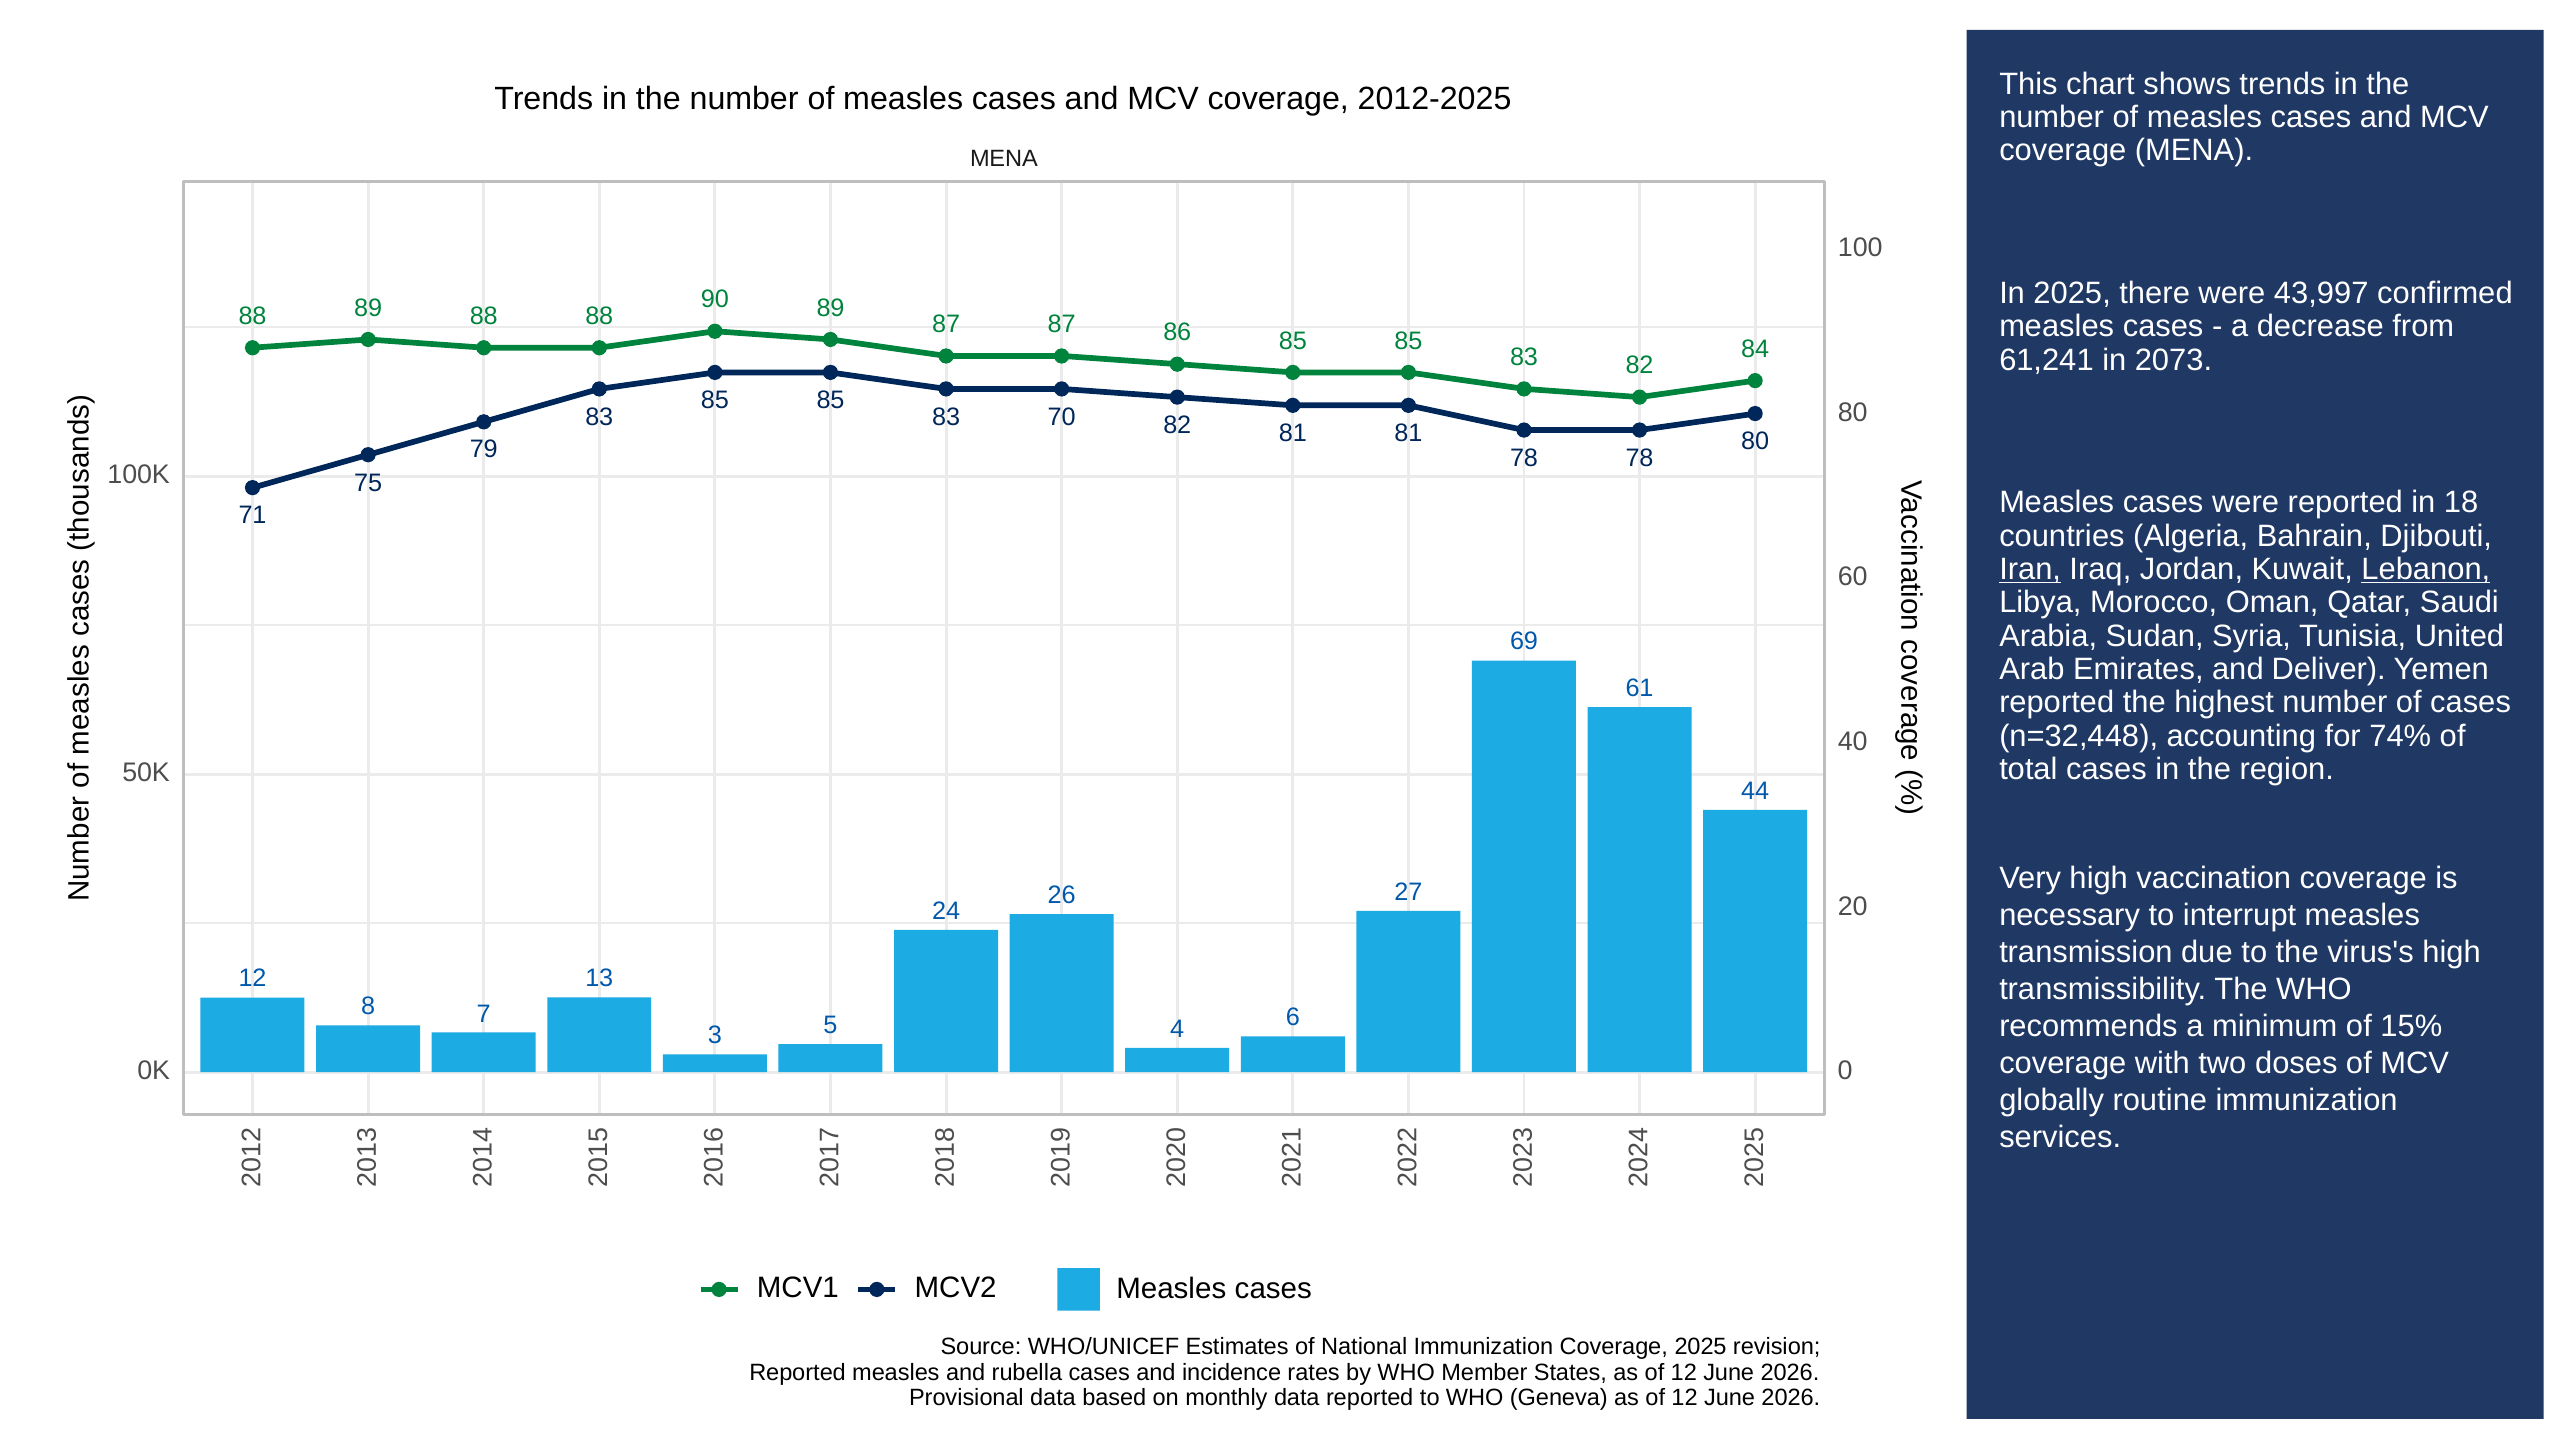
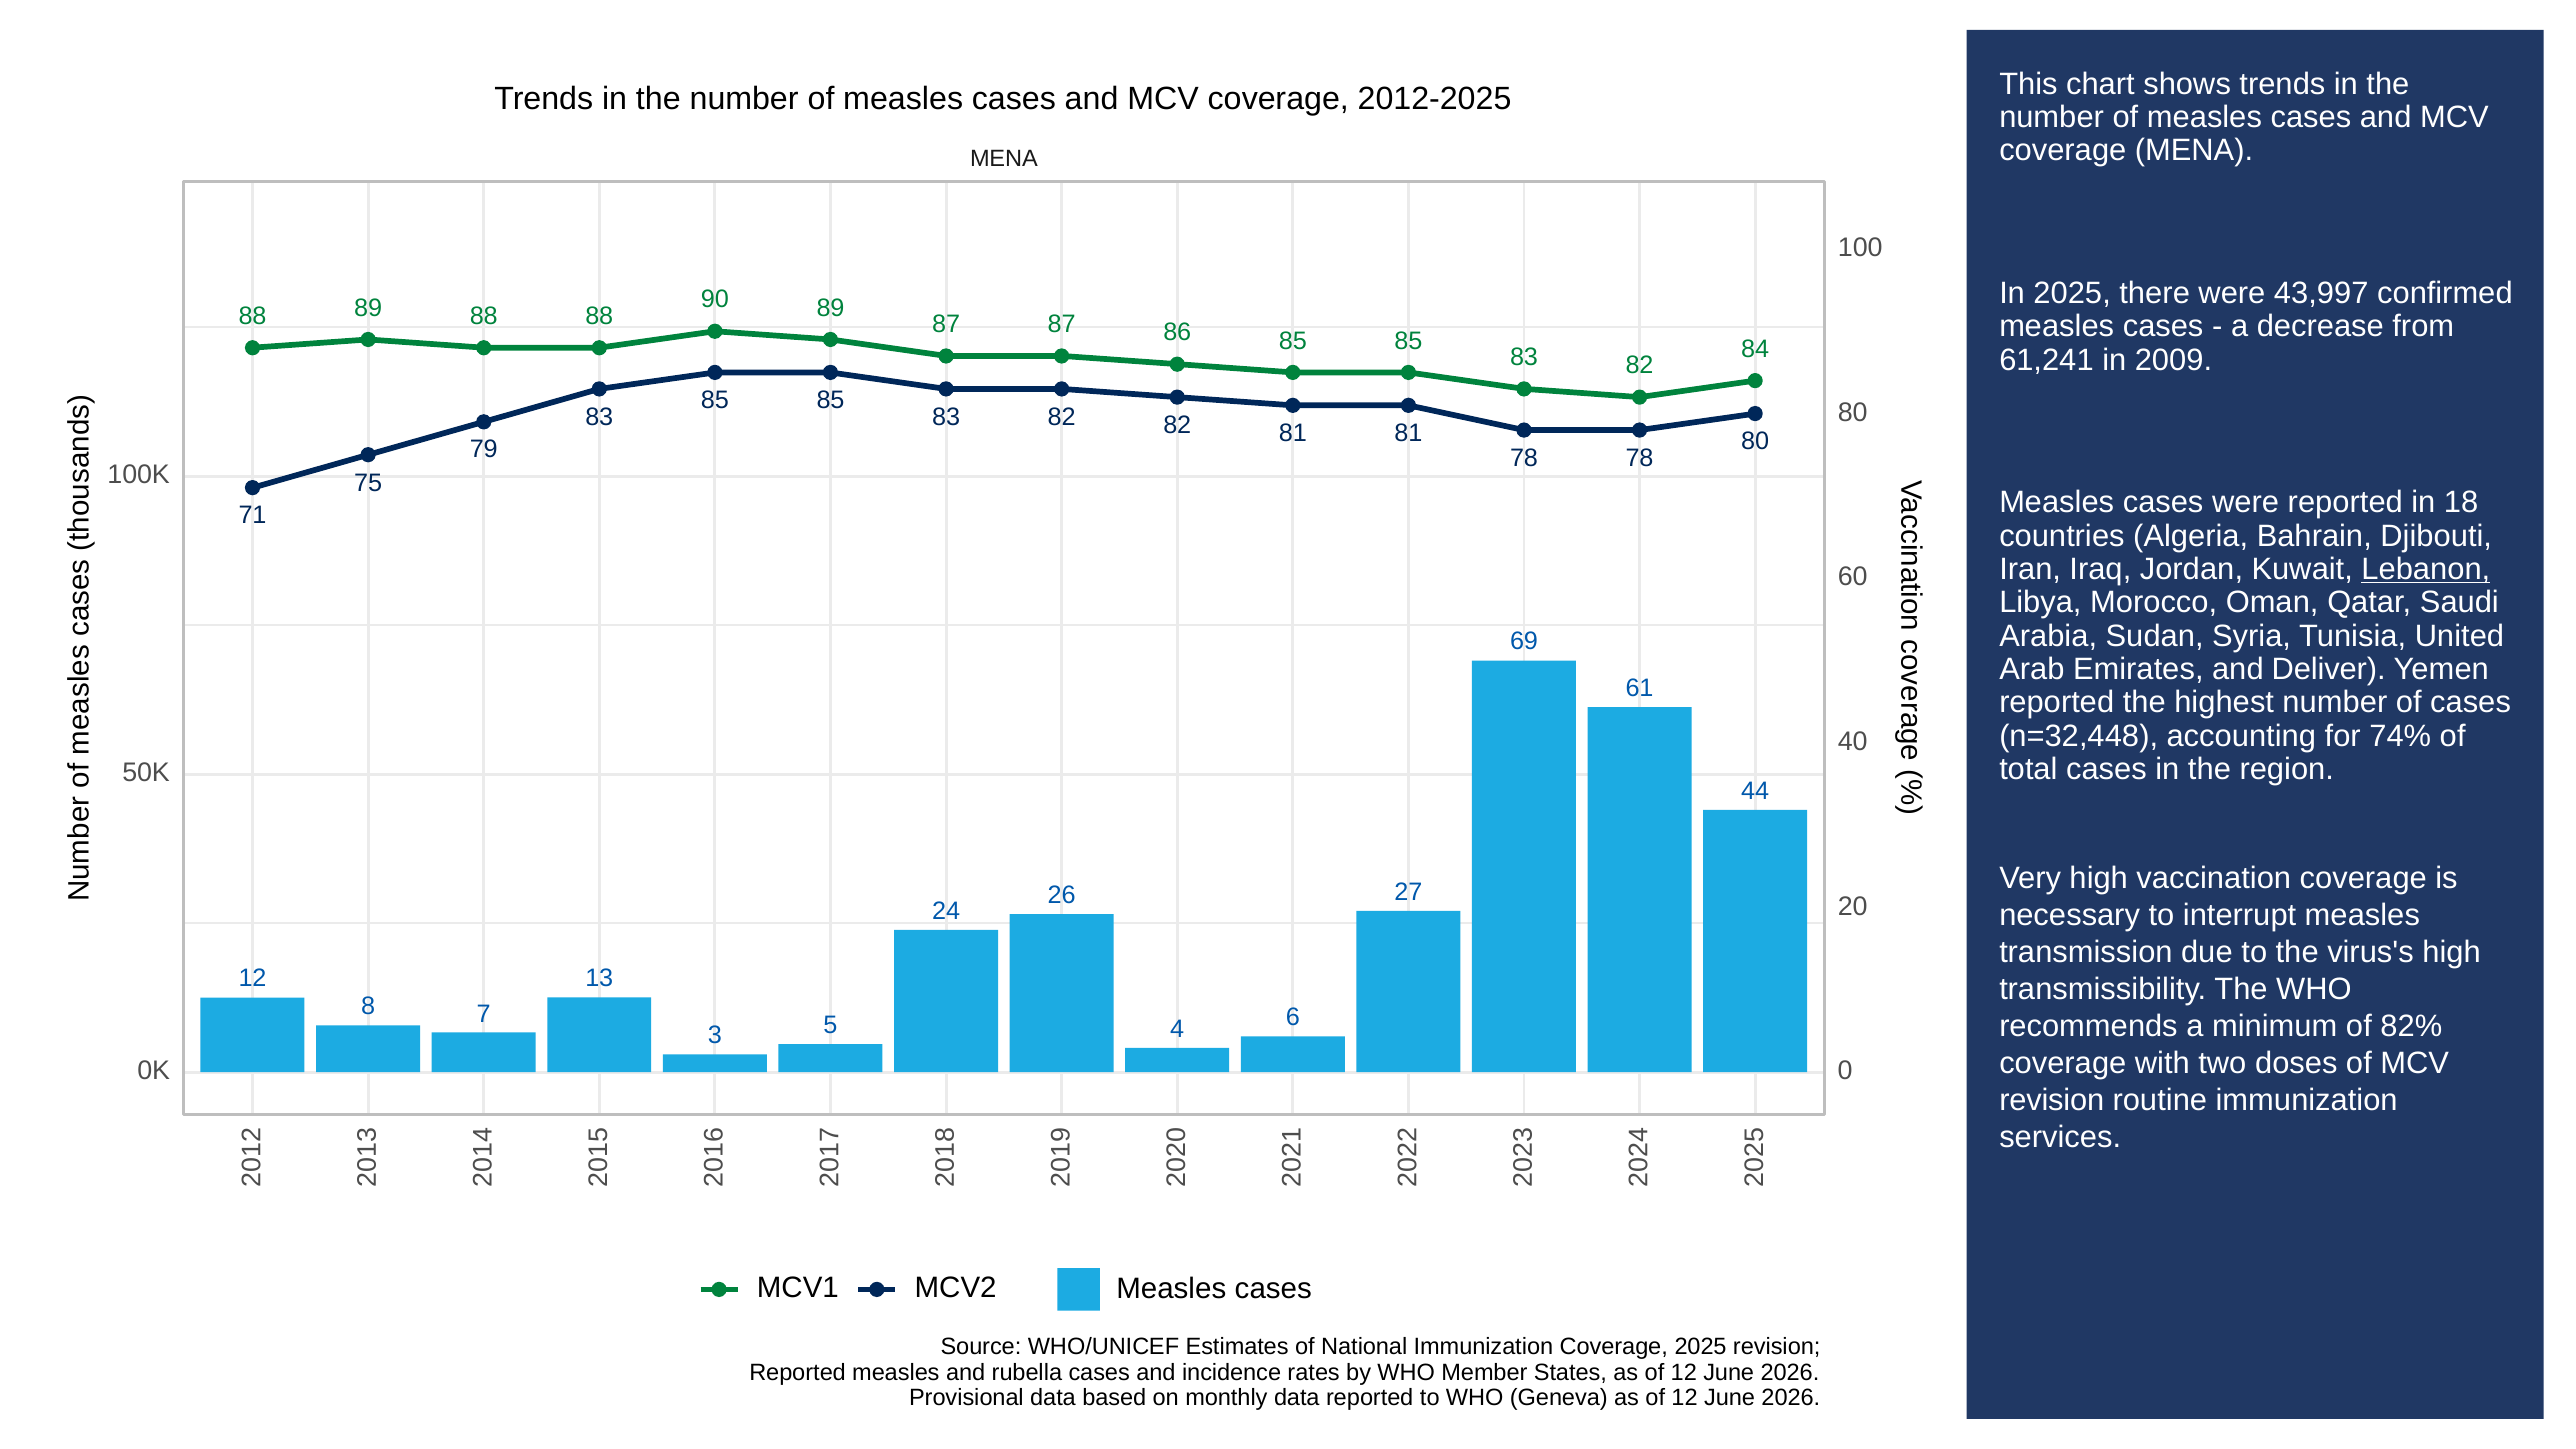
2073: 2073 -> 2009
70 at (1062, 417): 70 -> 82
Iran underline: present -> none
15%: 15% -> 82%
globally at (2052, 1100): globally -> revision
